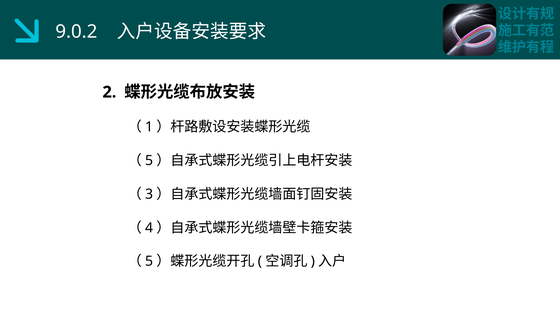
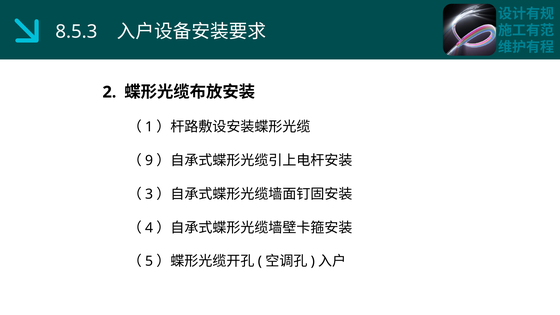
9.0.2: 9.0.2 -> 8.5.3
5 at (149, 161): 5 -> 9
